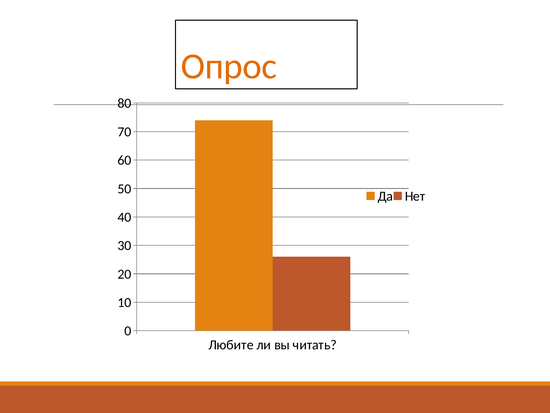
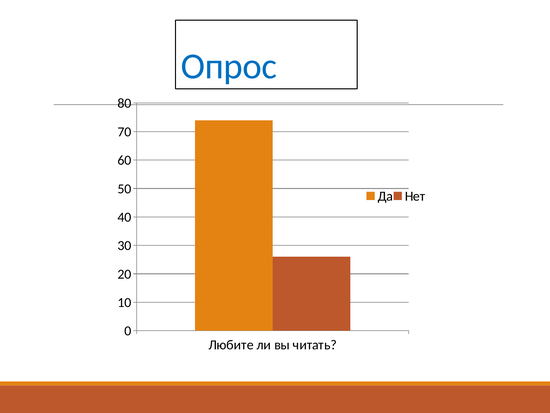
Опрос colour: orange -> blue
